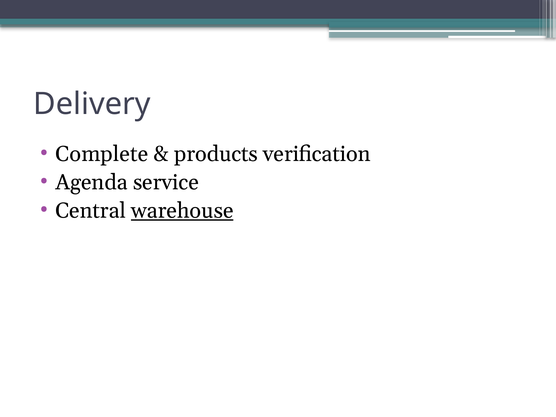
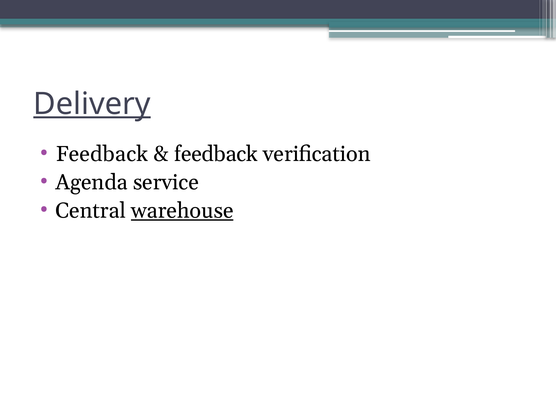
Delivery underline: none -> present
Complete at (102, 154): Complete -> Feedback
products at (216, 154): products -> feedback
